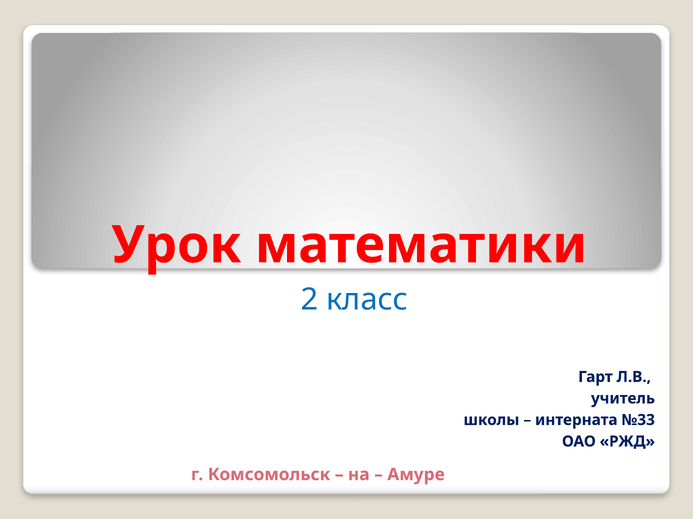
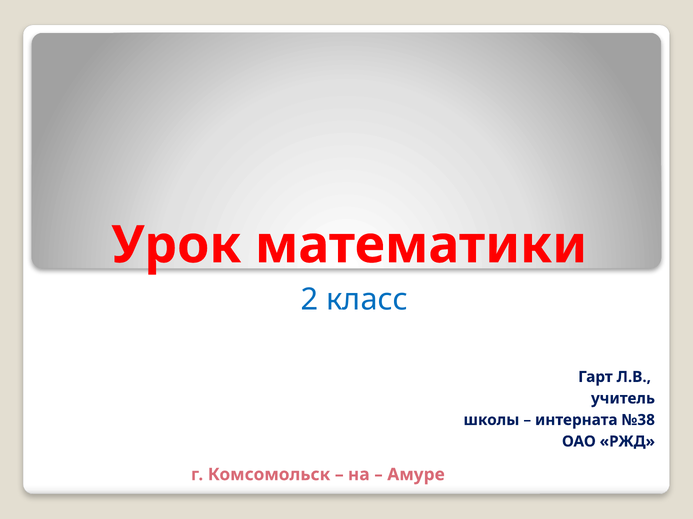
№33: №33 -> №38
